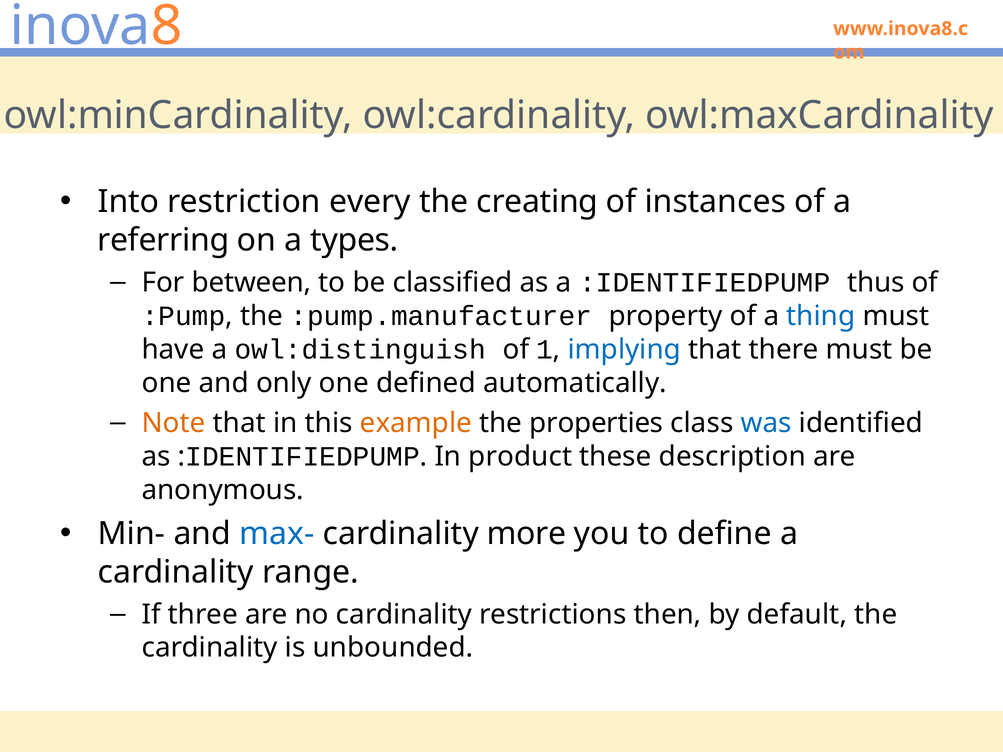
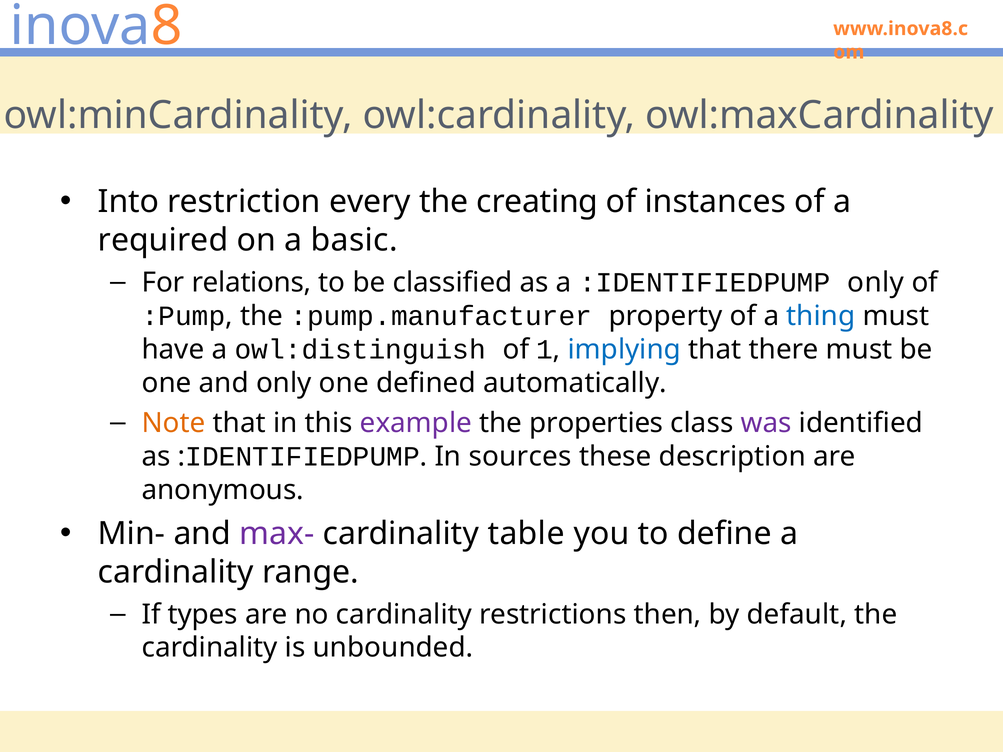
referring: referring -> required
types: types -> basic
between: between -> relations
:IDENTIFIEDPUMP thus: thus -> only
example colour: orange -> purple
was colour: blue -> purple
product: product -> sources
max- colour: blue -> purple
more: more -> table
three: three -> types
